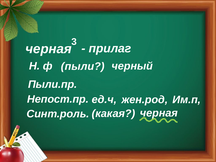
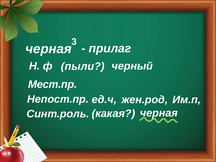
Пыли.пр: Пыли.пр -> Мест.пр
